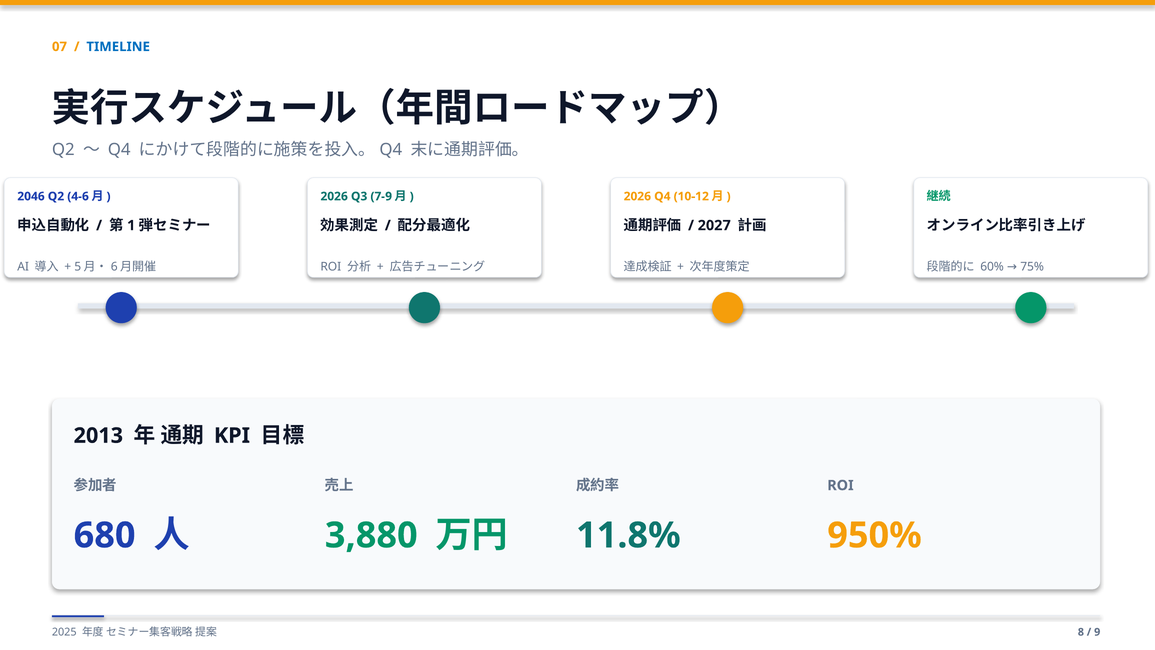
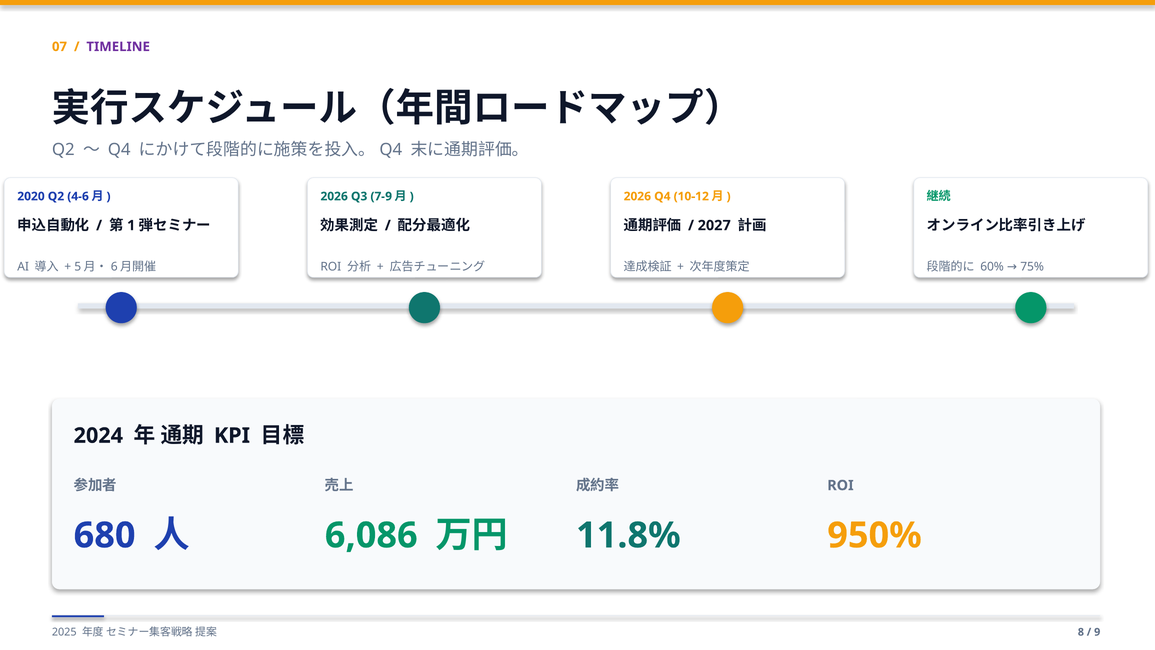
TIMELINE colour: blue -> purple
2046: 2046 -> 2020
2013: 2013 -> 2024
3,880: 3,880 -> 6,086
